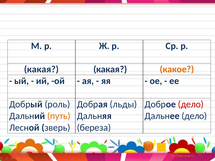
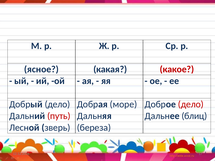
какая at (41, 69): какая -> ясное
какое colour: orange -> red
Добрый роль: роль -> дело
льды: льды -> море
путь colour: orange -> red
Дальнее дело: дело -> блиц
